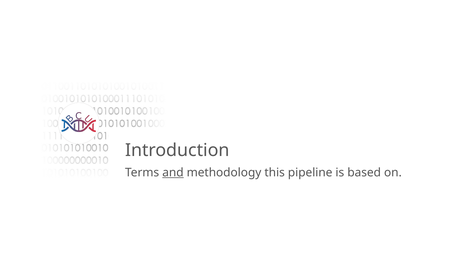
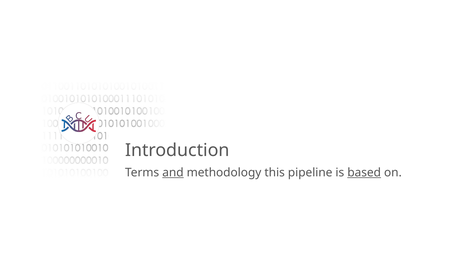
based underline: none -> present
